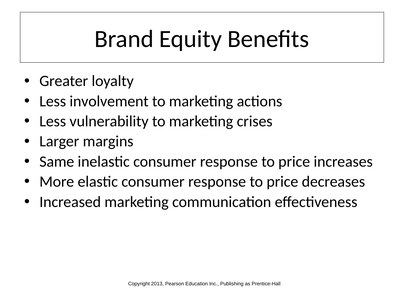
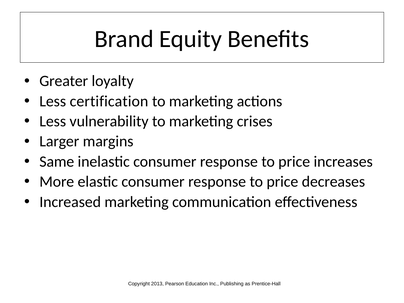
involvement: involvement -> certification
